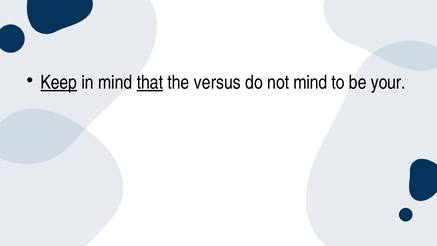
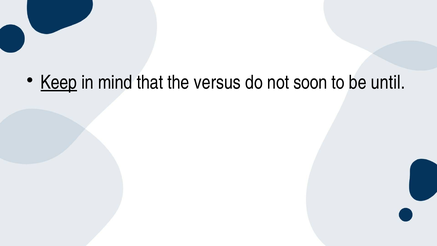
that underline: present -> none
not mind: mind -> soon
your: your -> until
